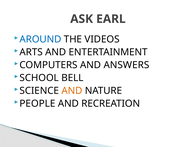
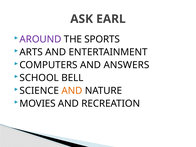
AROUND colour: blue -> purple
VIDEOS: VIDEOS -> SPORTS
PEOPLE: PEOPLE -> MOVIES
